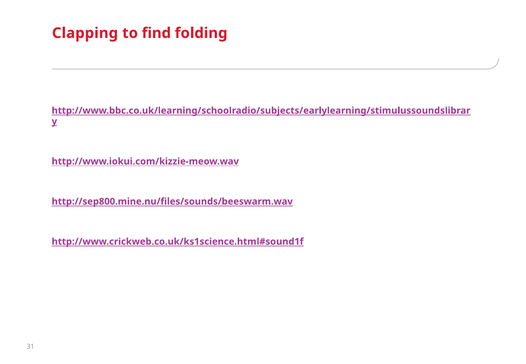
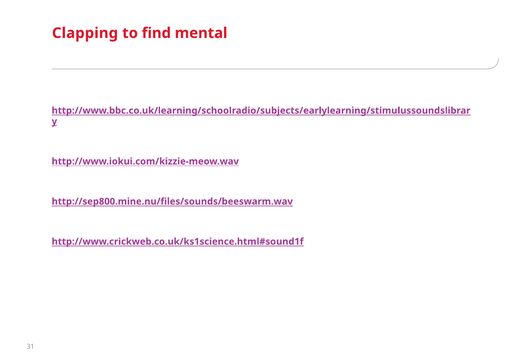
folding: folding -> mental
